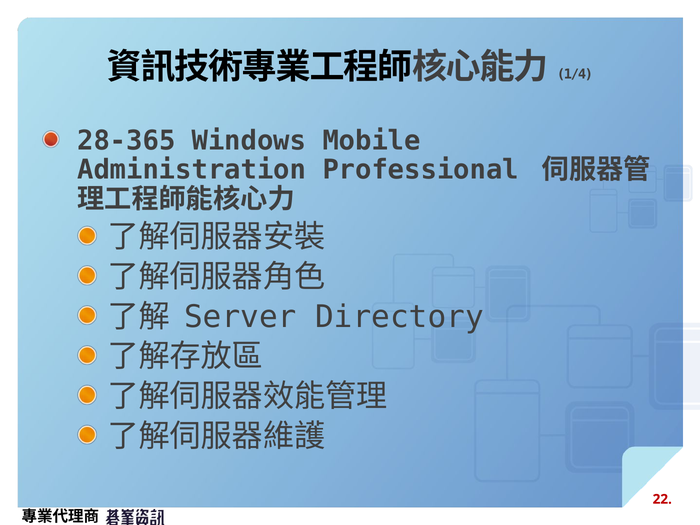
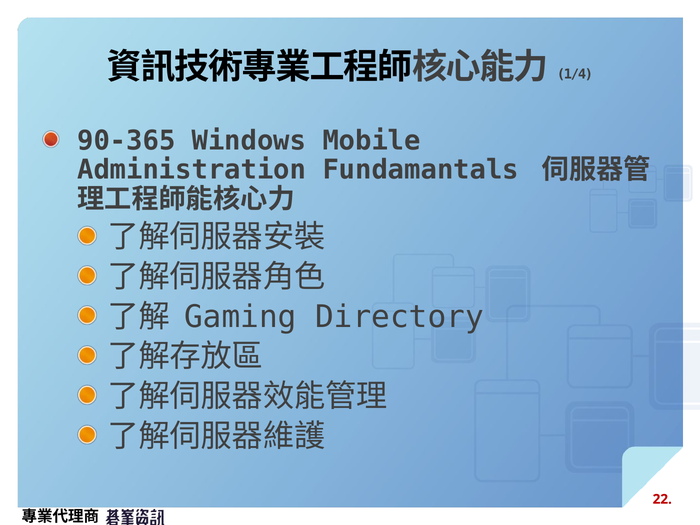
28-365: 28-365 -> 90-365
Professional: Professional -> Fundamantals
Server: Server -> Gaming
